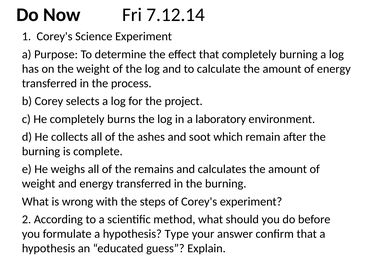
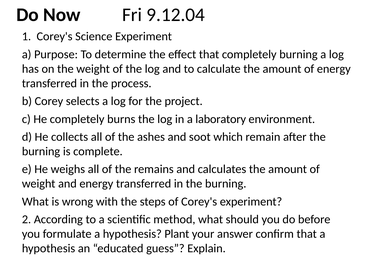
7.12.14: 7.12.14 -> 9.12.04
Type: Type -> Plant
